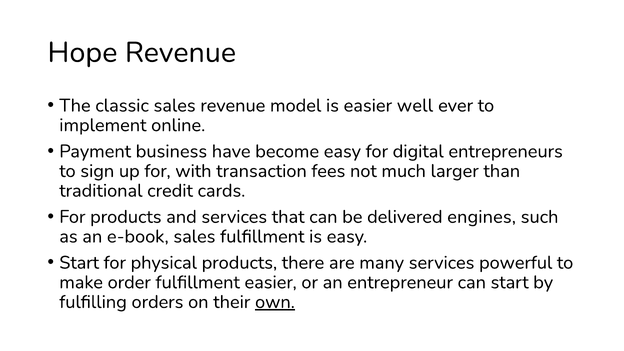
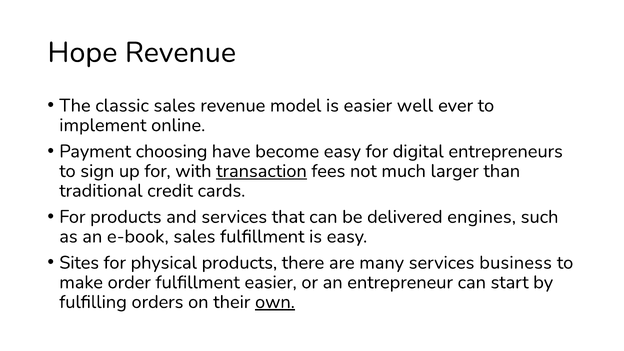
business: business -> choosing
transaction underline: none -> present
Start at (79, 263): Start -> Sites
powerful: powerful -> business
